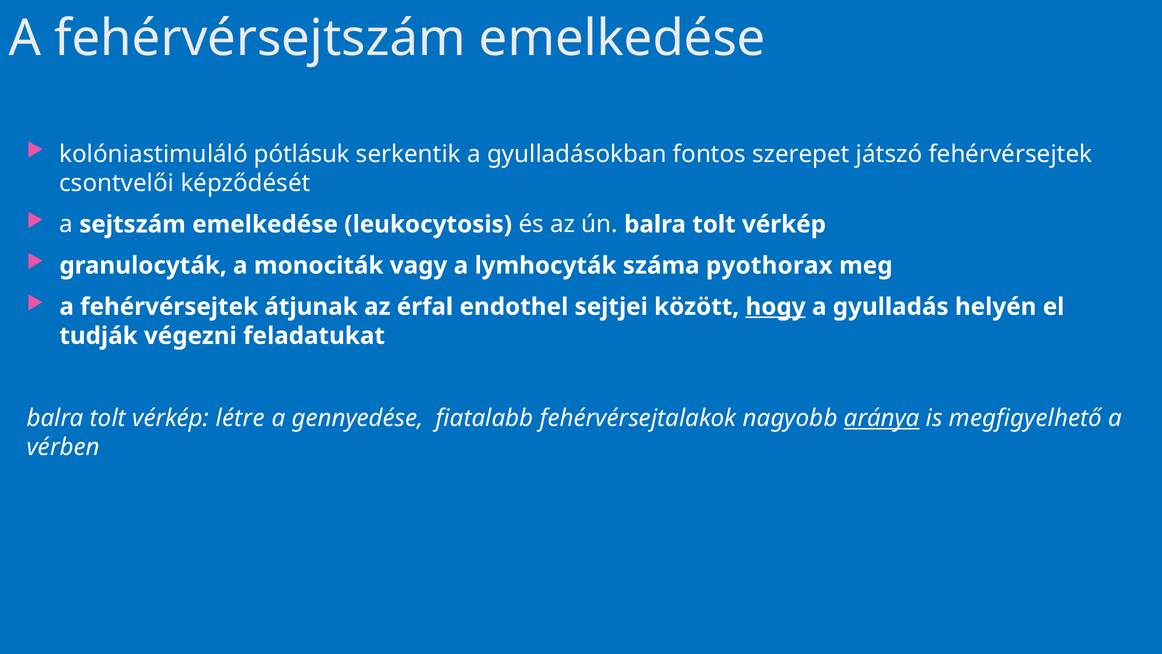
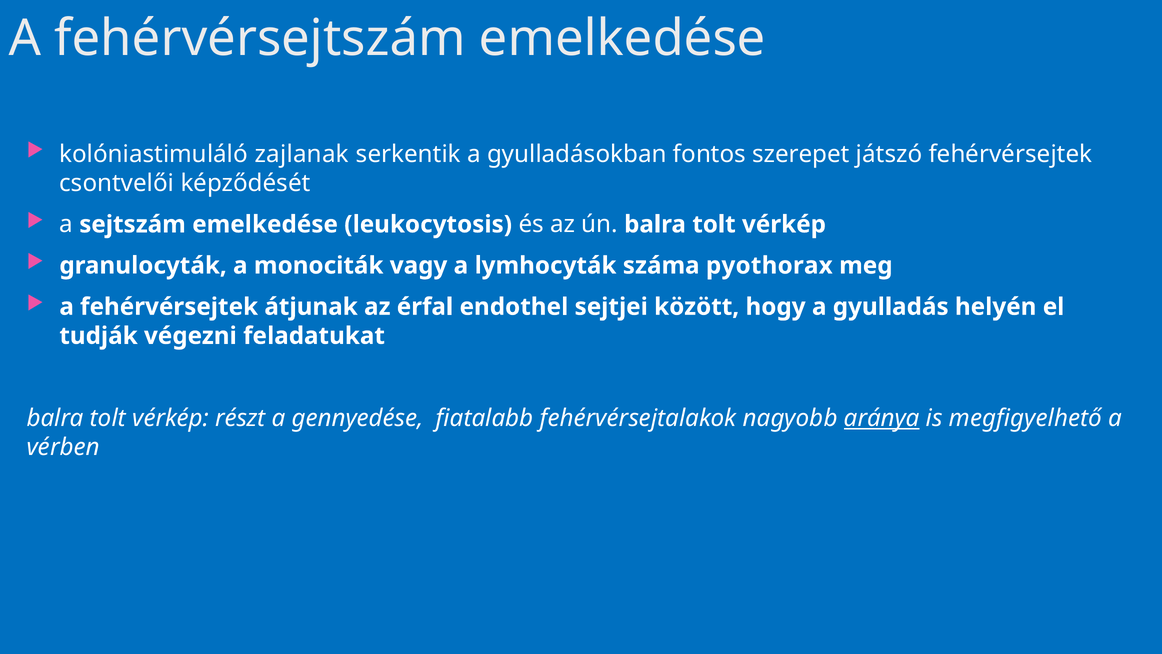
pótlásuk: pótlásuk -> zajlanak
hogy underline: present -> none
létre: létre -> részt
